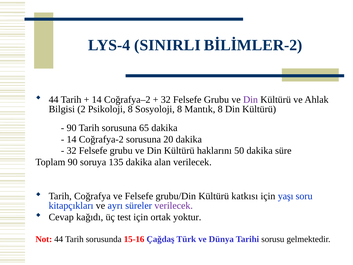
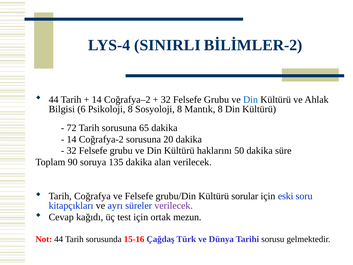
Din at (251, 100) colour: purple -> blue
2: 2 -> 6
90 at (72, 128): 90 -> 72
katkısı: katkısı -> sorular
yaşı: yaşı -> eski
yoktur: yoktur -> mezun
